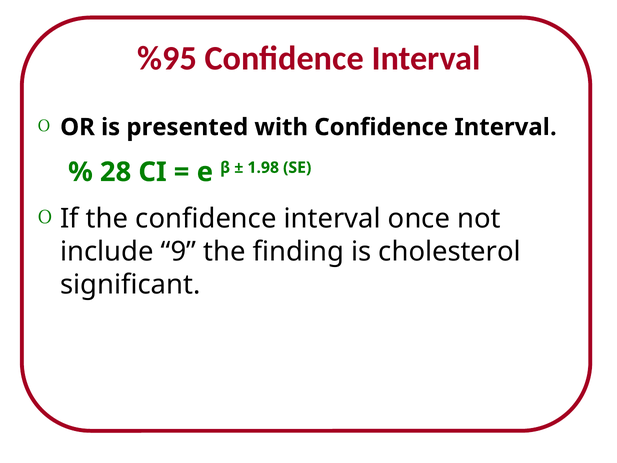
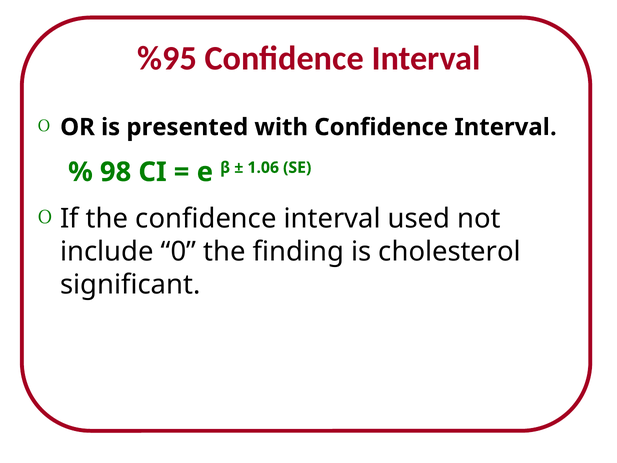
28: 28 -> 98
1.98: 1.98 -> 1.06
once: once -> used
9: 9 -> 0
